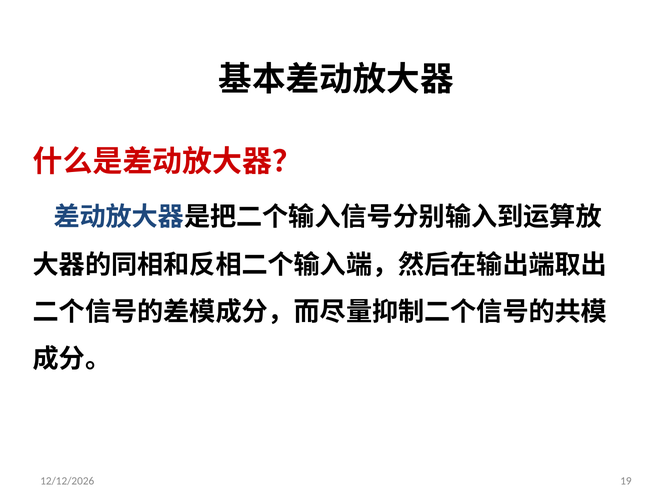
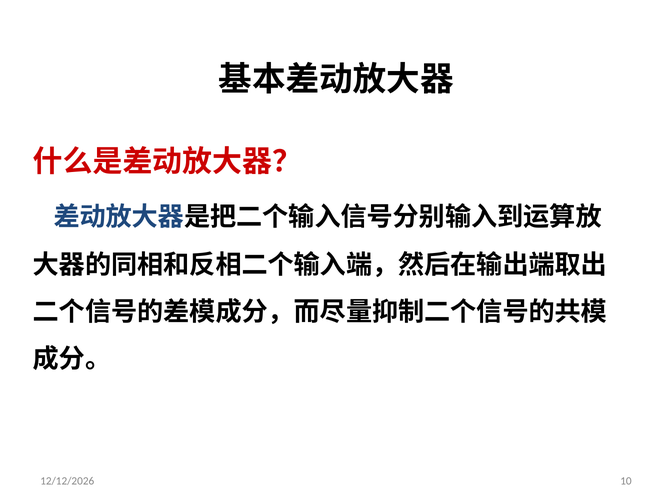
19: 19 -> 10
